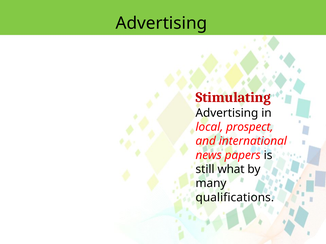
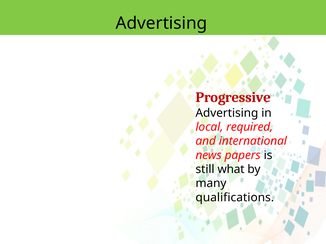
Stimulating: Stimulating -> Progressive
prospect: prospect -> required
